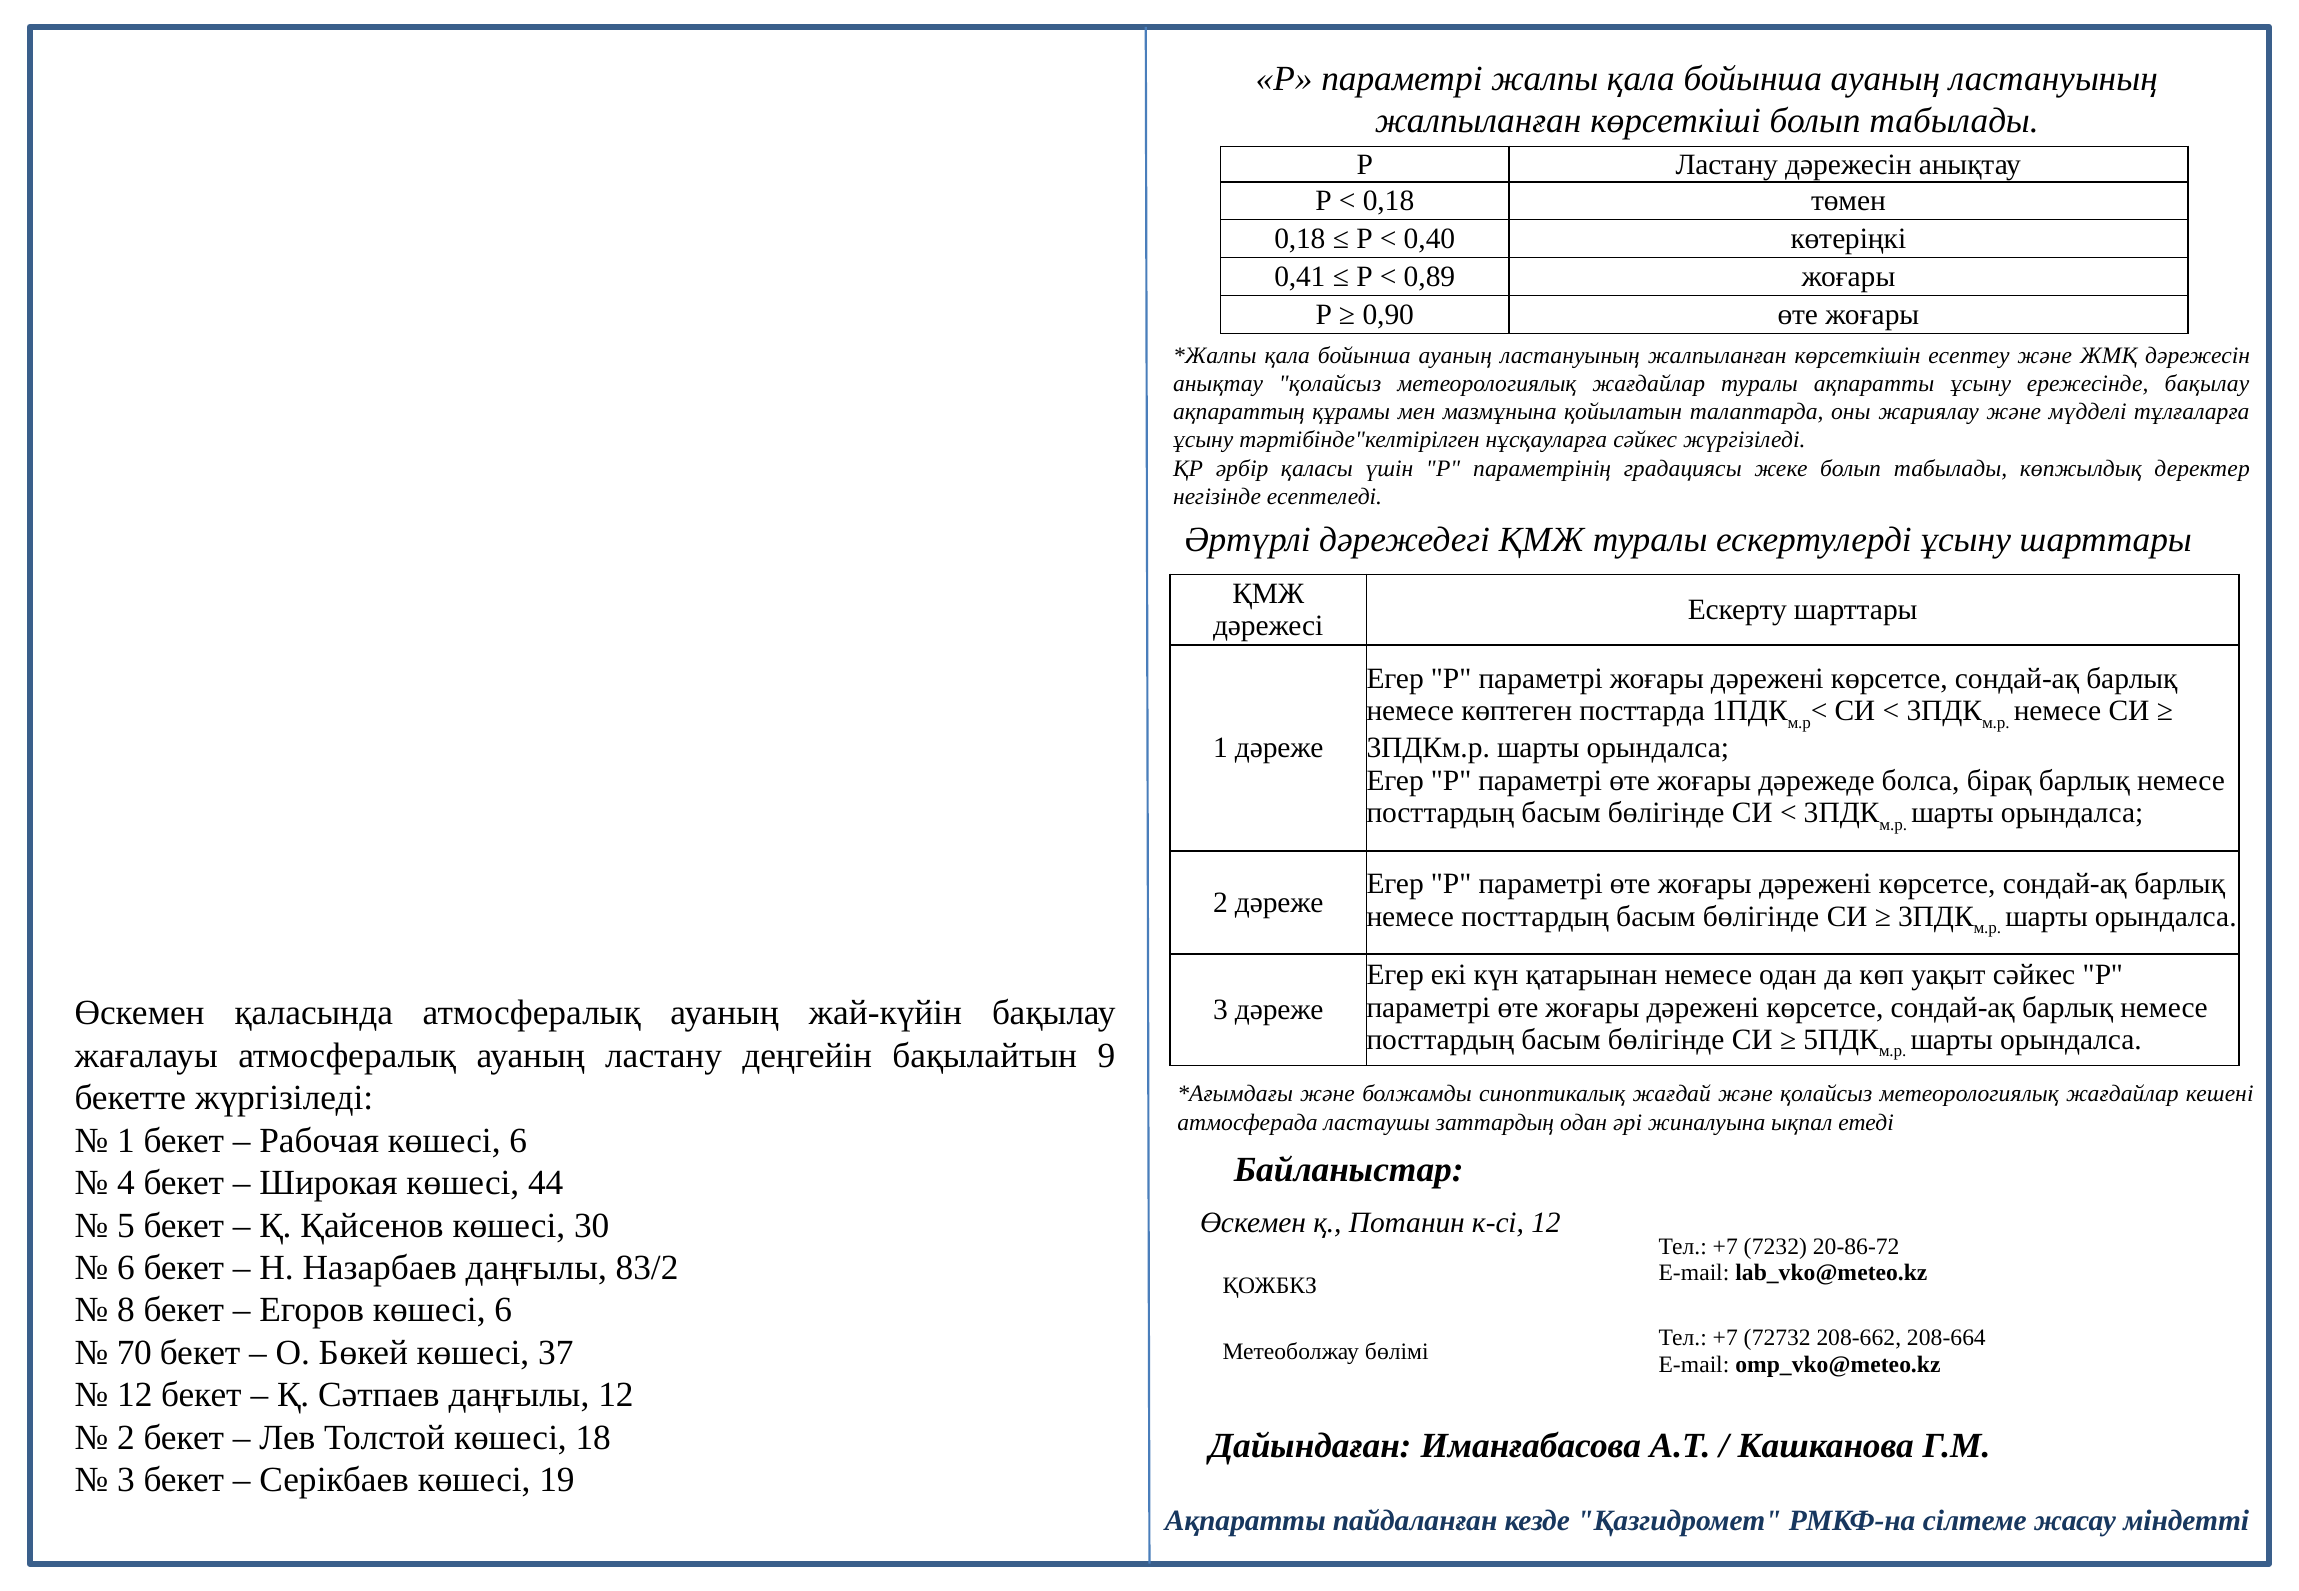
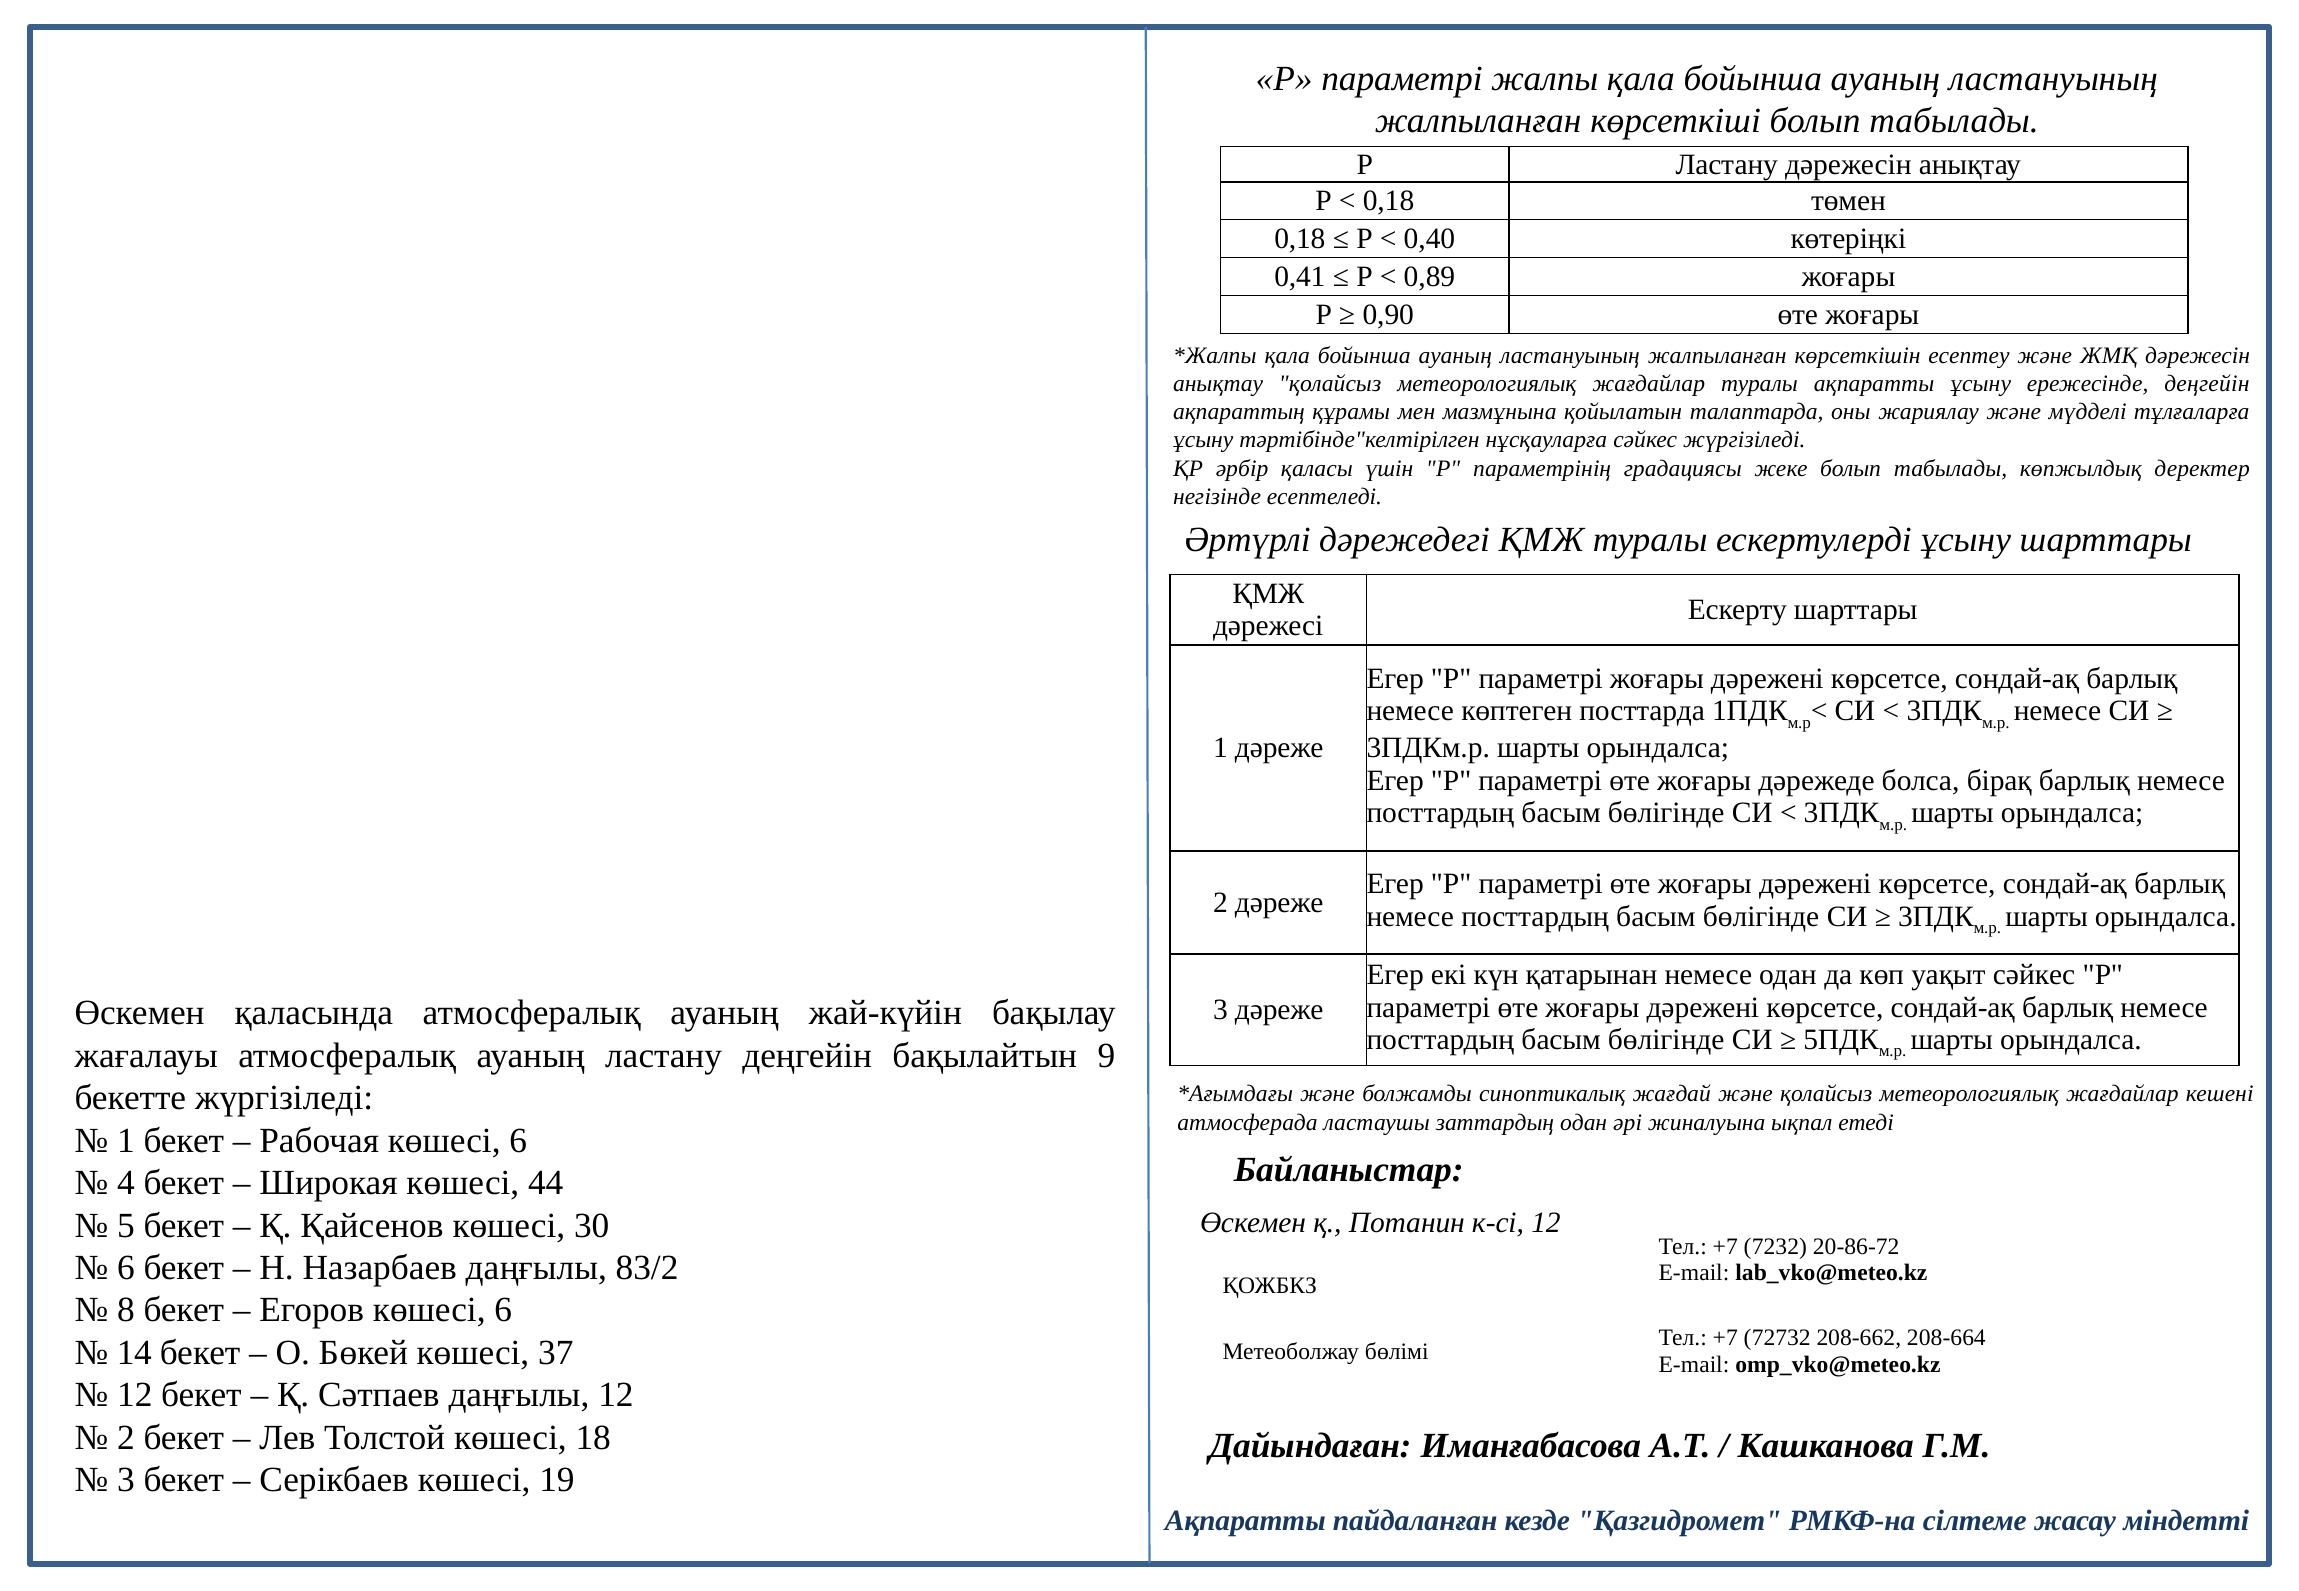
ережесінде бақылау: бақылау -> деңгейін
70: 70 -> 14
